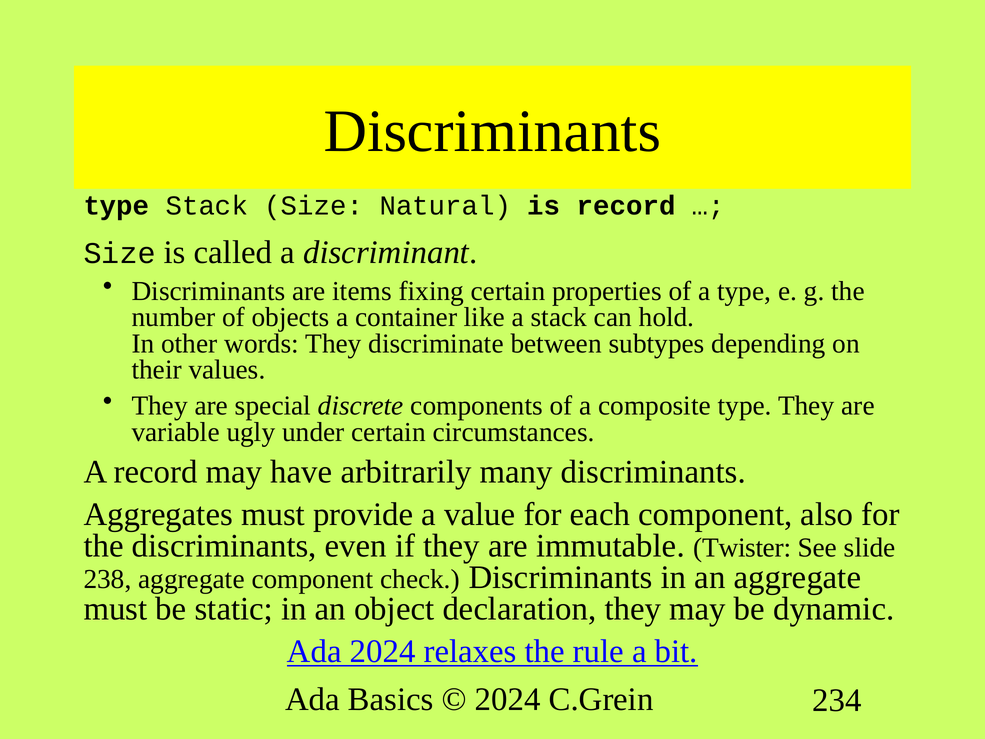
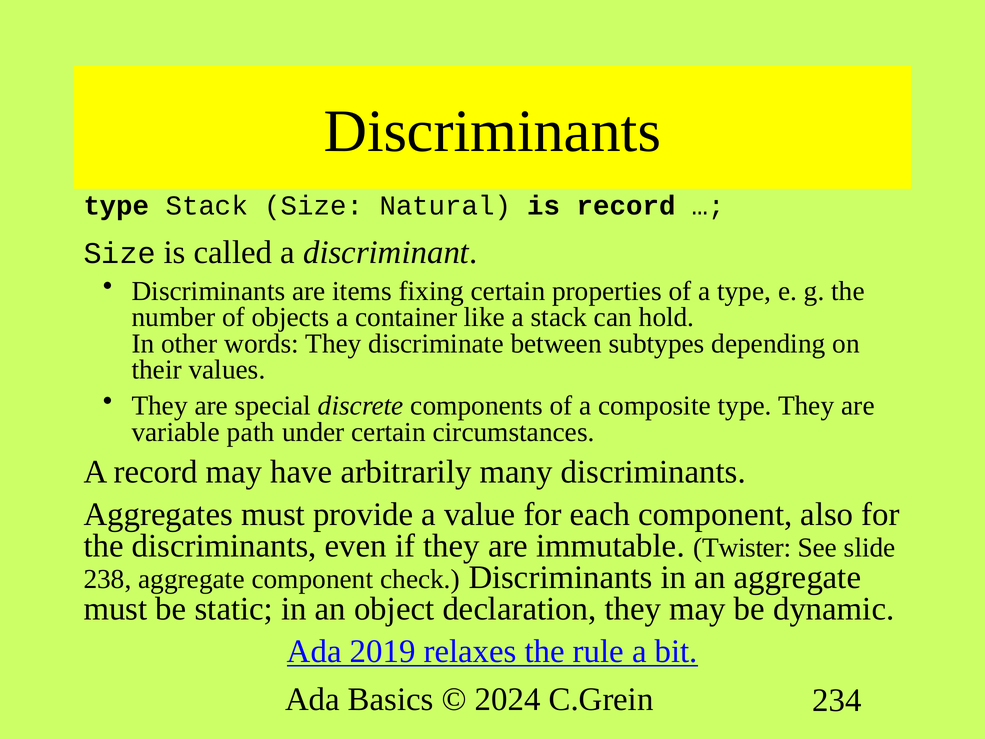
ugly: ugly -> path
Ada 2024: 2024 -> 2019
